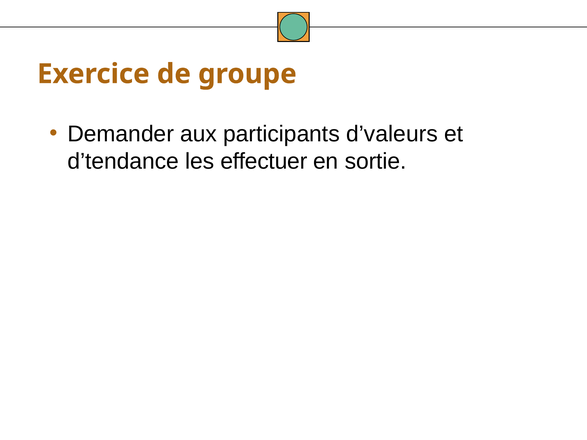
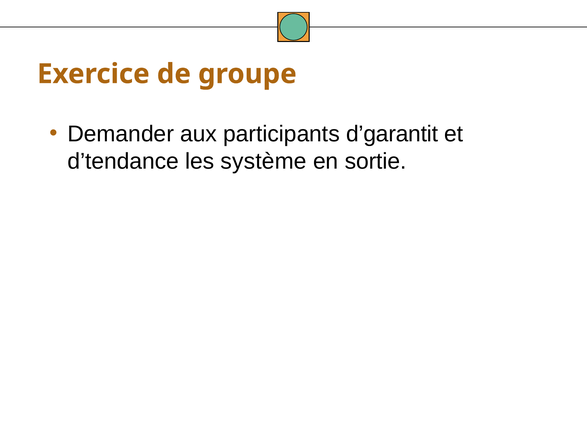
d’valeurs: d’valeurs -> d’garantit
effectuer: effectuer -> système
